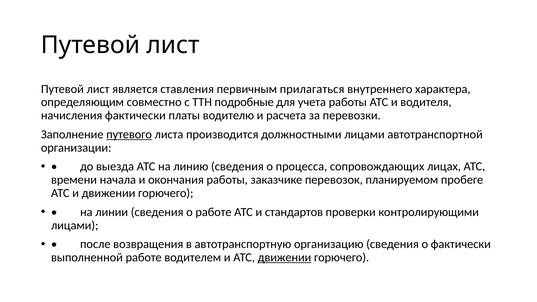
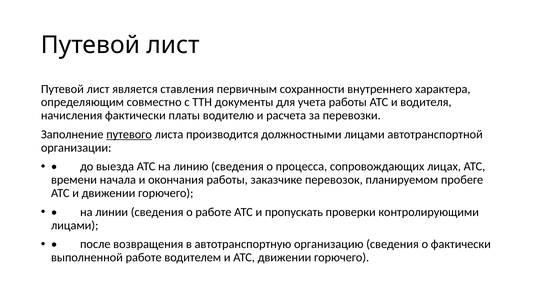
прилагаться: прилагаться -> сохранности
подробные: подробные -> документы
стандартов: стандартов -> пропускать
движении at (284, 258) underline: present -> none
